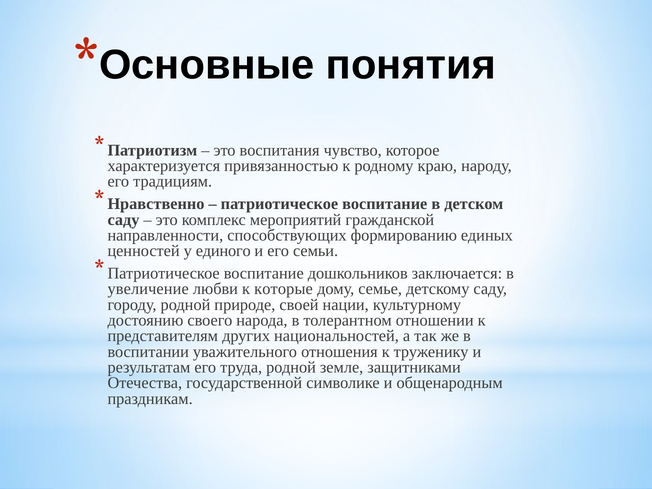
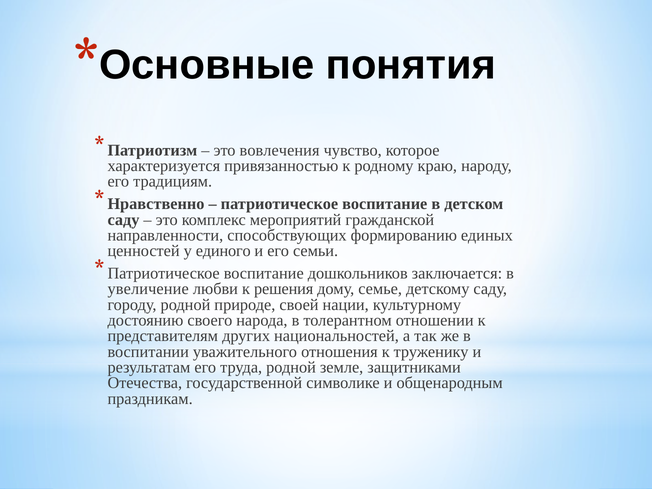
воспитания: воспитания -> вовлечения
которые: которые -> решения
